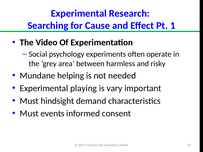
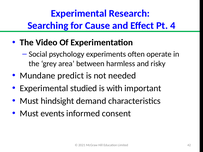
1: 1 -> 4
helping: helping -> predict
playing: playing -> studied
vary: vary -> with
